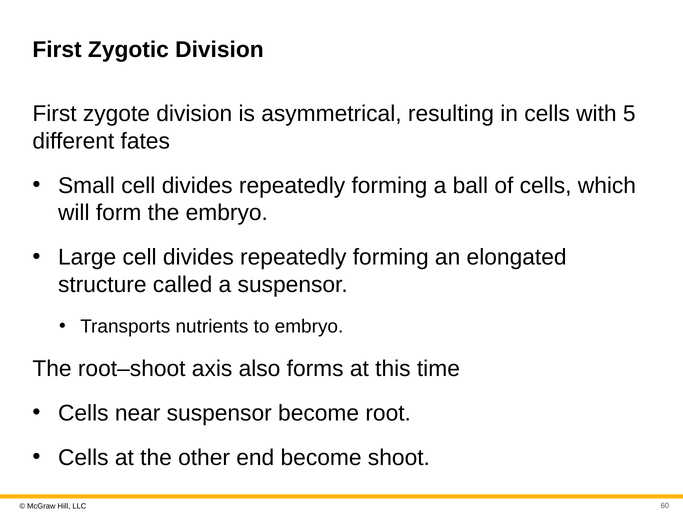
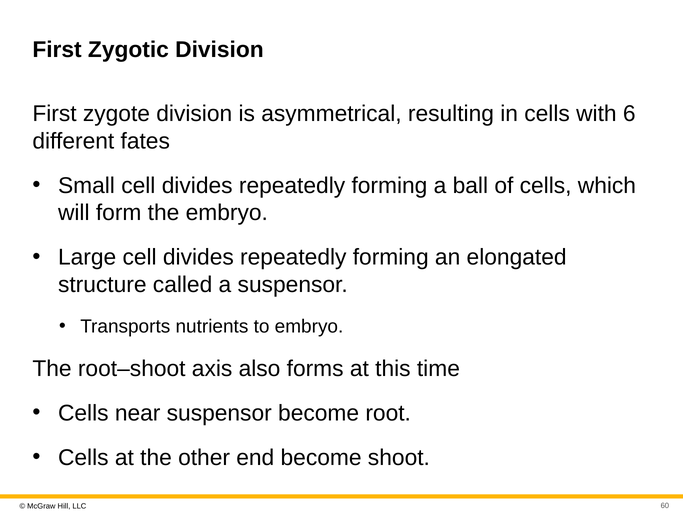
5: 5 -> 6
